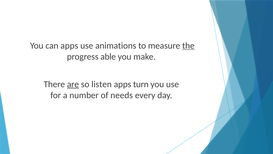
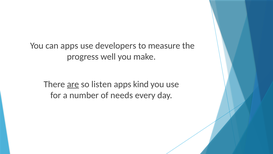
animations: animations -> developers
the underline: present -> none
able: able -> well
turn: turn -> kind
